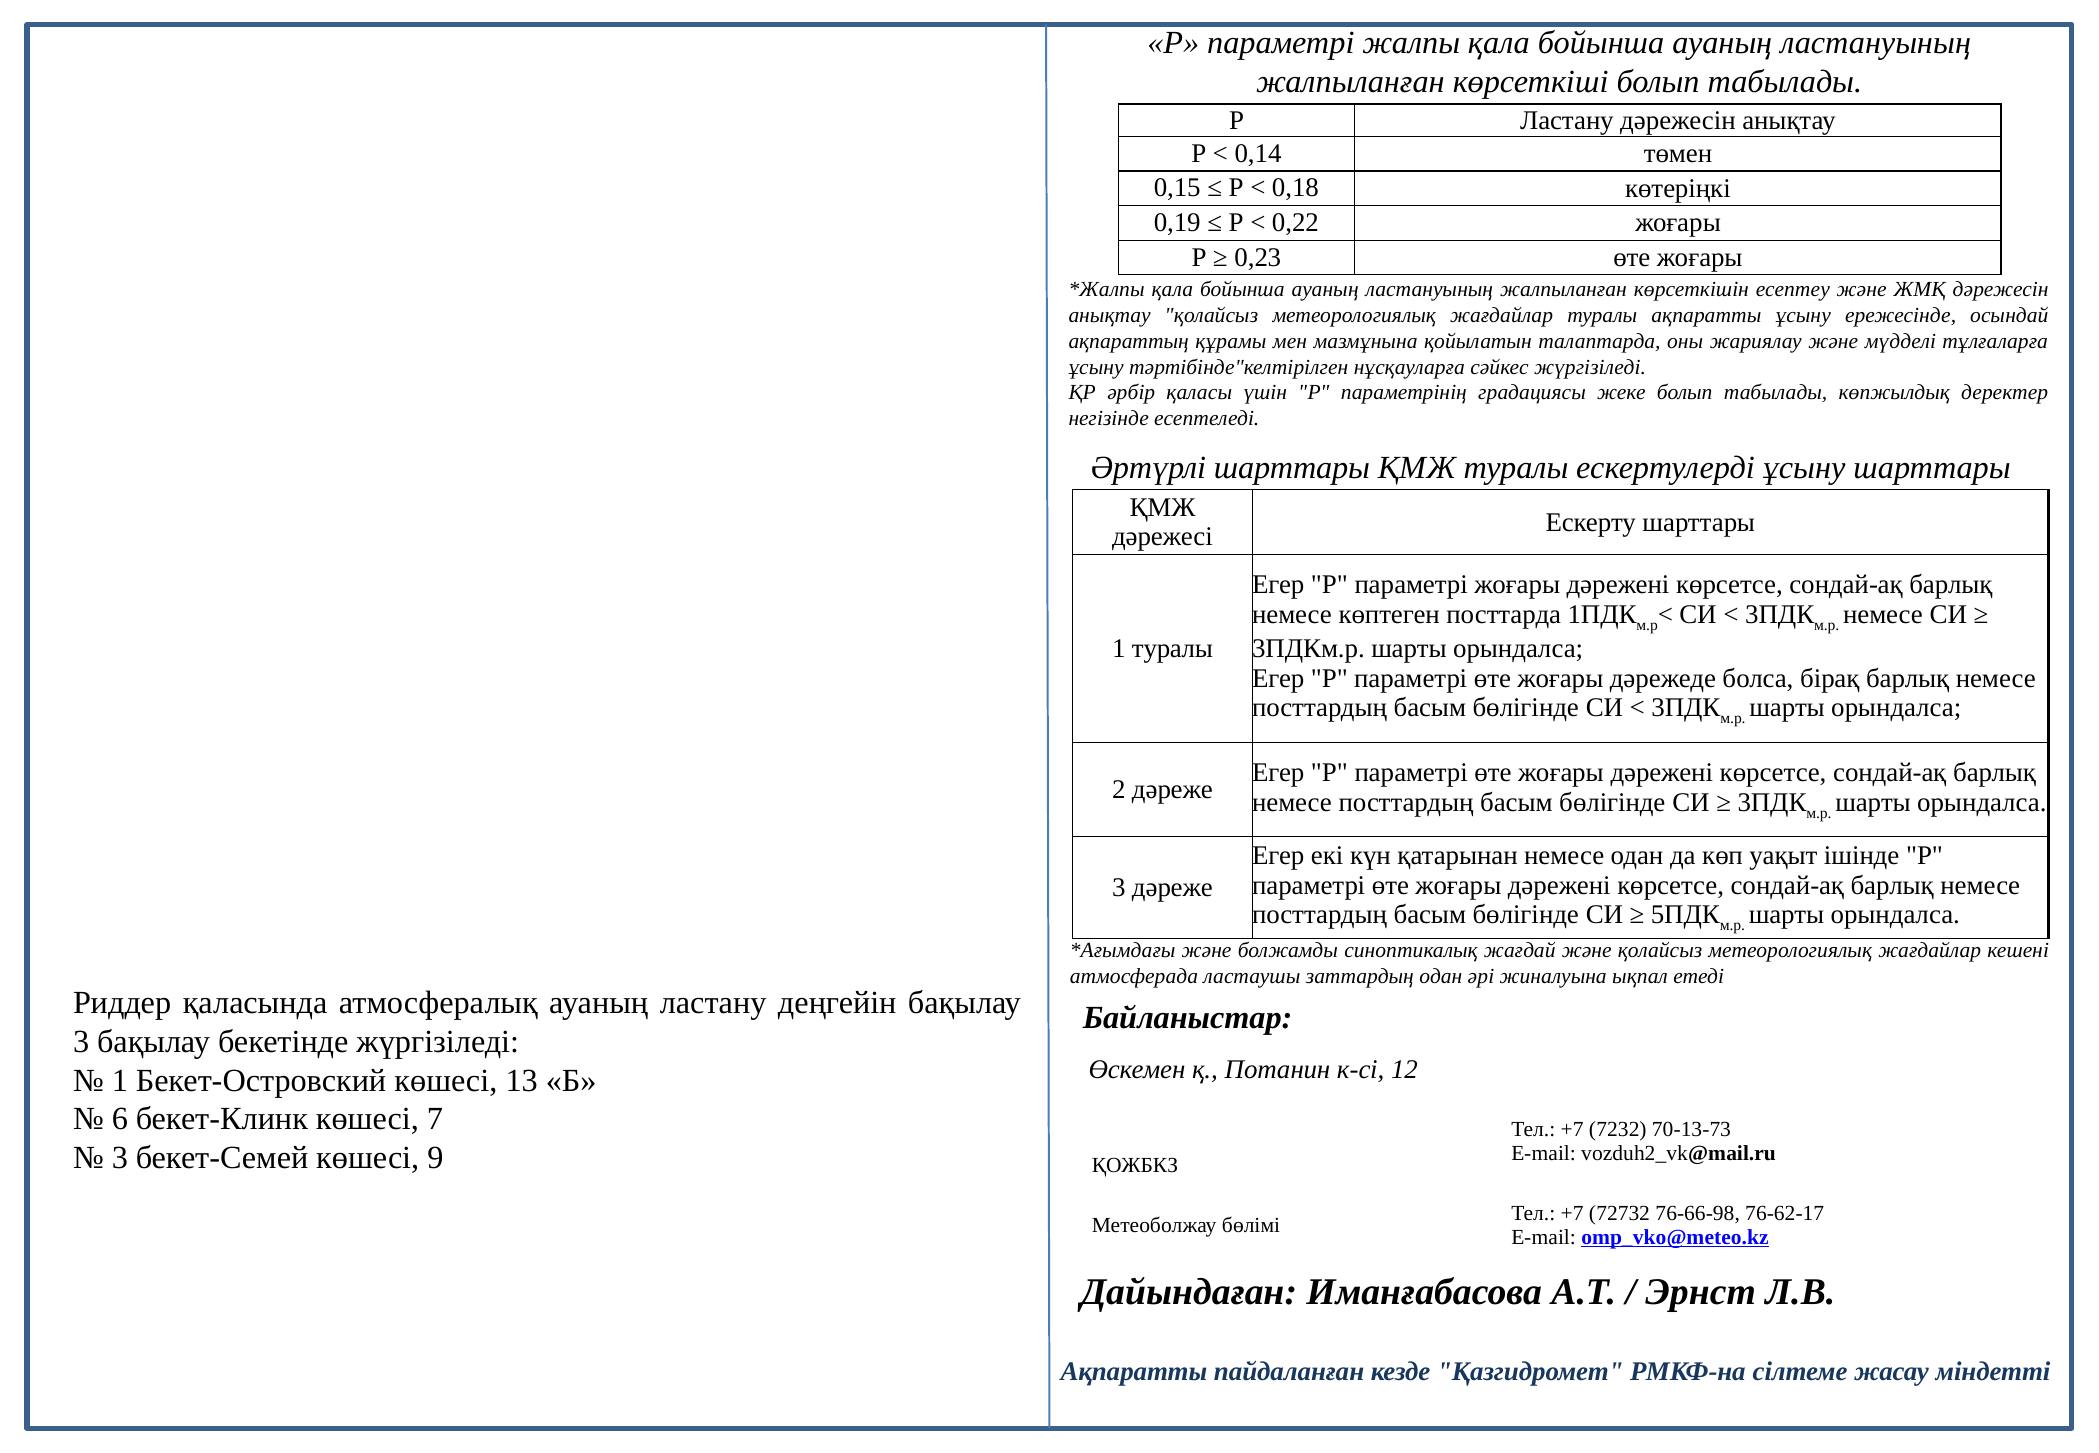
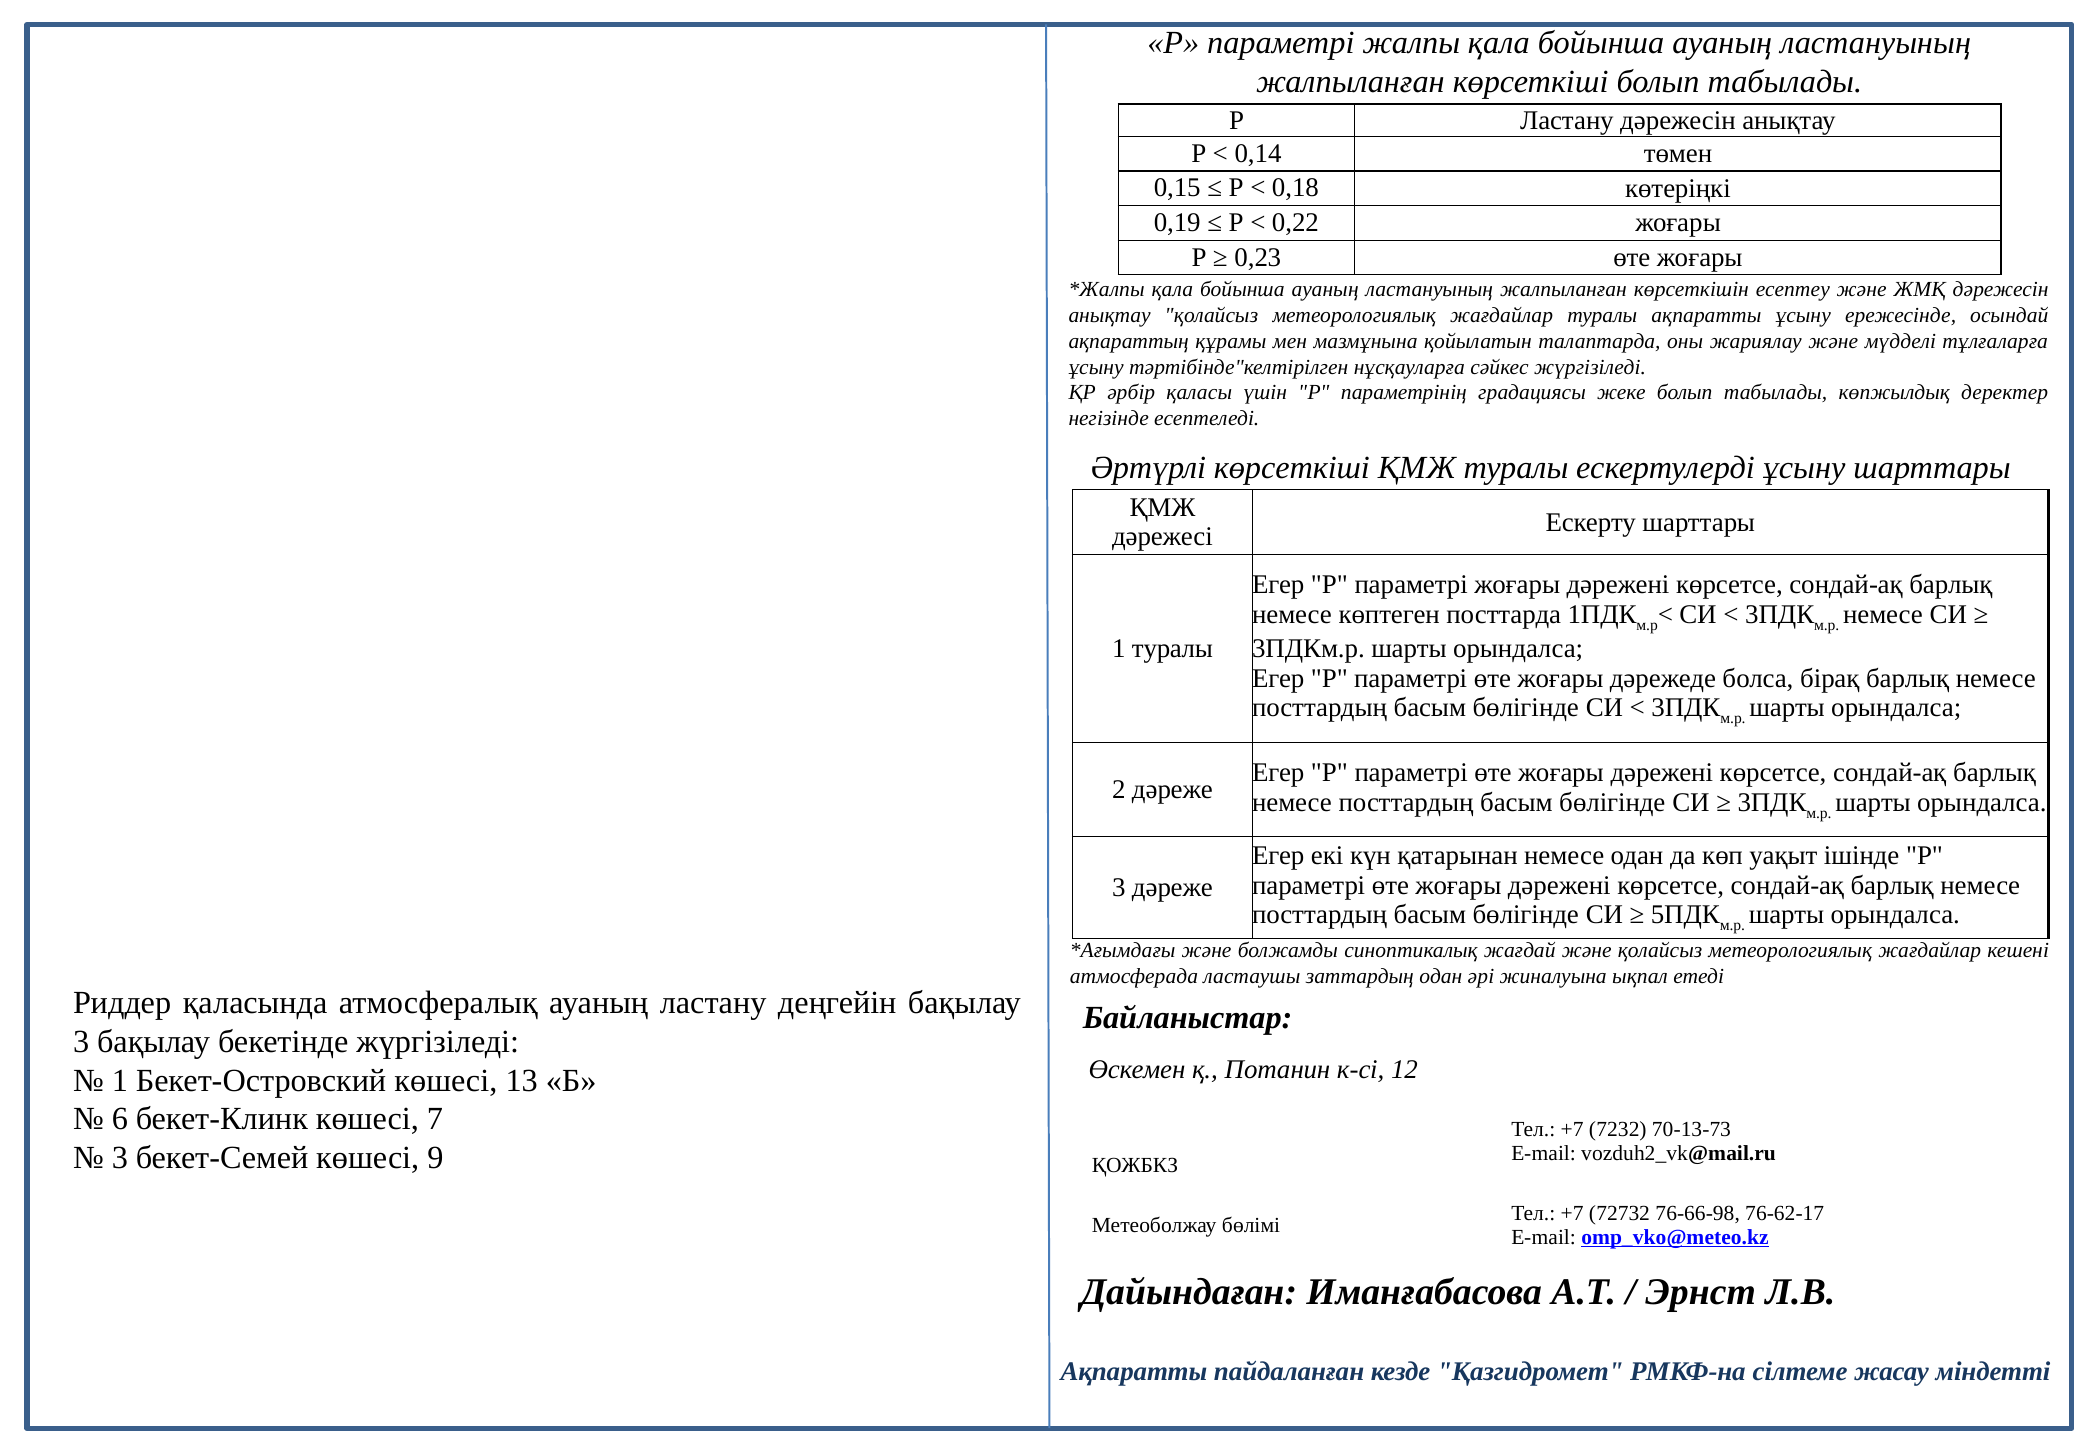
Әртүрлі шарттары: шарттары -> көрсеткіші
